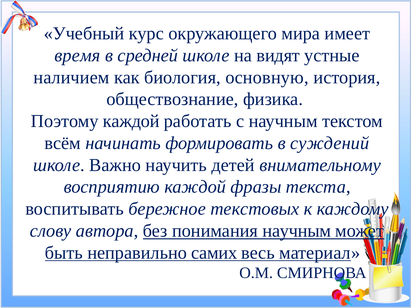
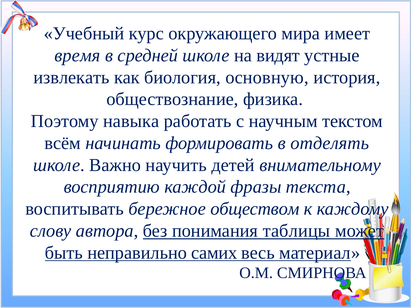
наличием: наличием -> извлекать
Поэтому каждой: каждой -> навыка
суждений: суждений -> отделять
текстовых: текстовых -> обществом
понимания научным: научным -> таблицы
